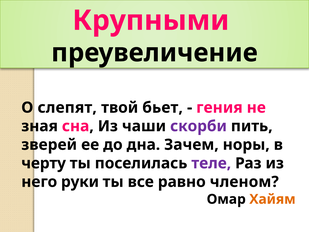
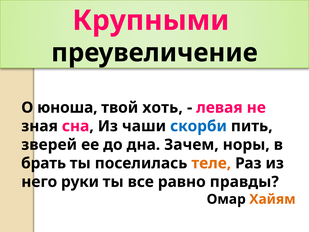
слепят: слепят -> юноша
бьет: бьет -> хоть
гения: гения -> левая
скорби colour: purple -> blue
черту: черту -> брать
теле colour: purple -> orange
членом: членом -> правды
